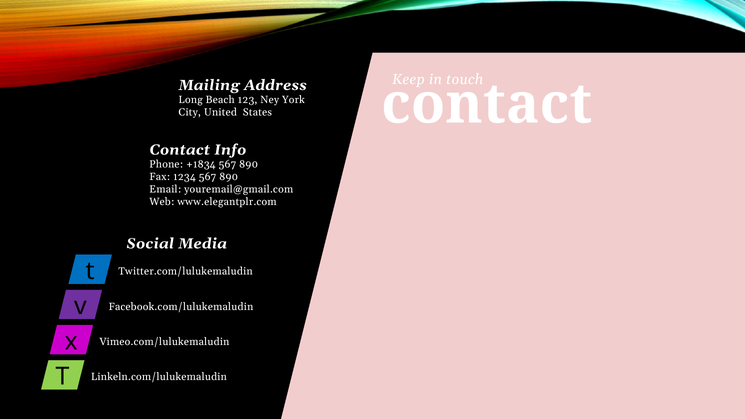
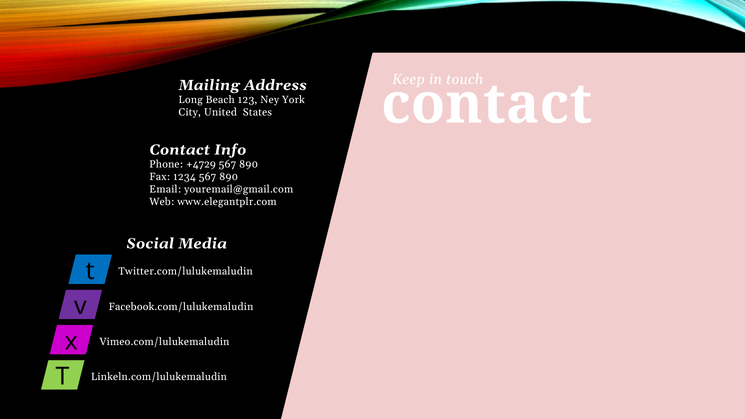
+1834: +1834 -> +4729
